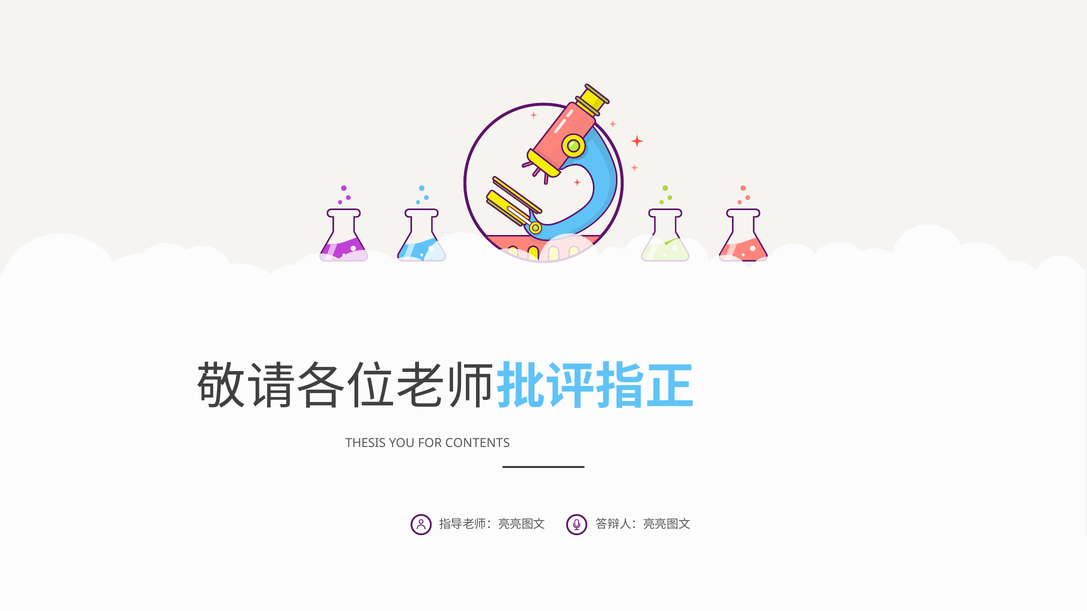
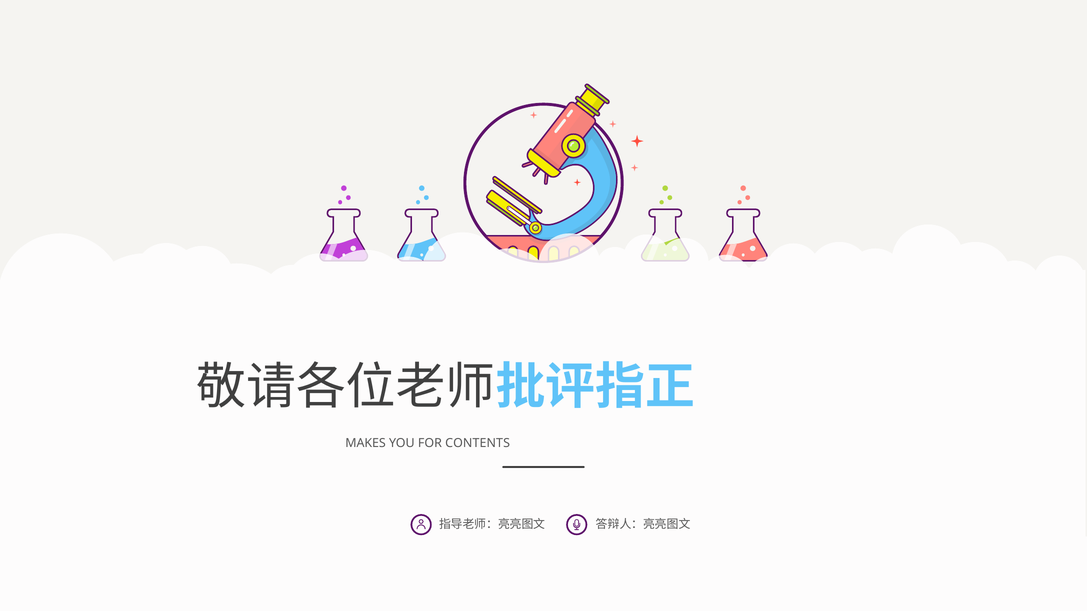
THESIS: THESIS -> MAKES
